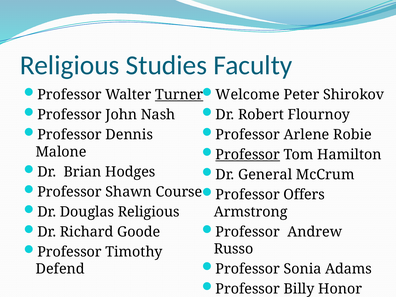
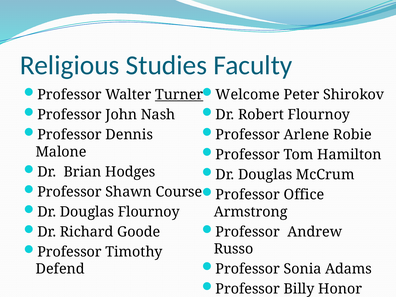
Professor at (248, 155) underline: present -> none
General at (265, 175): General -> Douglas
Offers: Offers -> Office
Douglas Religious: Religious -> Flournoy
